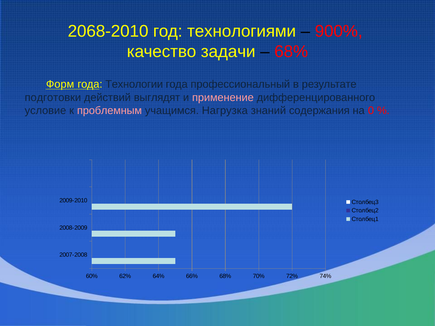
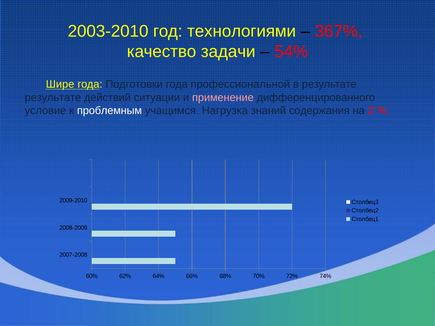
2068-2010: 2068-2010 -> 2003-2010
900%: 900% -> 367%
68% at (291, 52): 68% -> 54%
Форм: Форм -> Шире
Технологии: Технологии -> Подготовки
профессиональный: профессиональный -> профессиональной
подготовки at (53, 97): подготовки -> результате
выглядят: выглядят -> ситуации
проблемным colour: pink -> white
0: 0 -> 2
